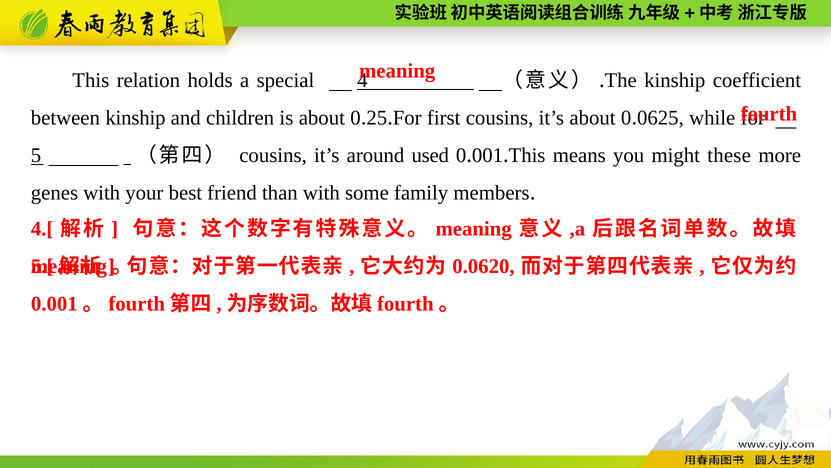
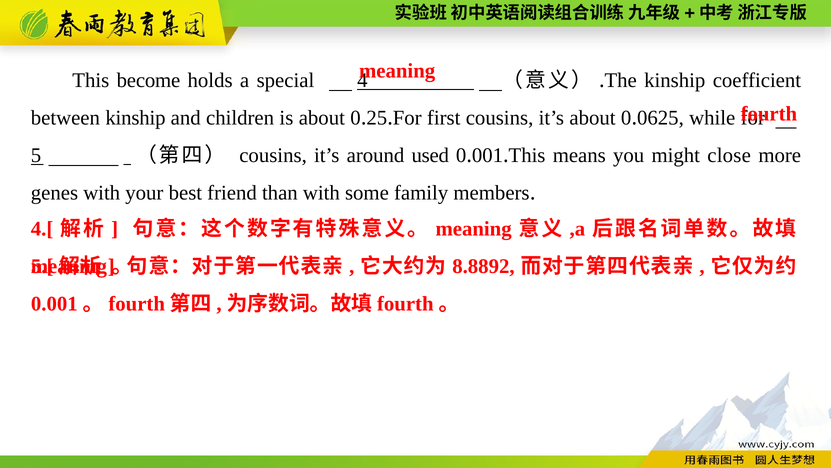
relation: relation -> become
these: these -> close
0.0620: 0.0620 -> 8.8892
